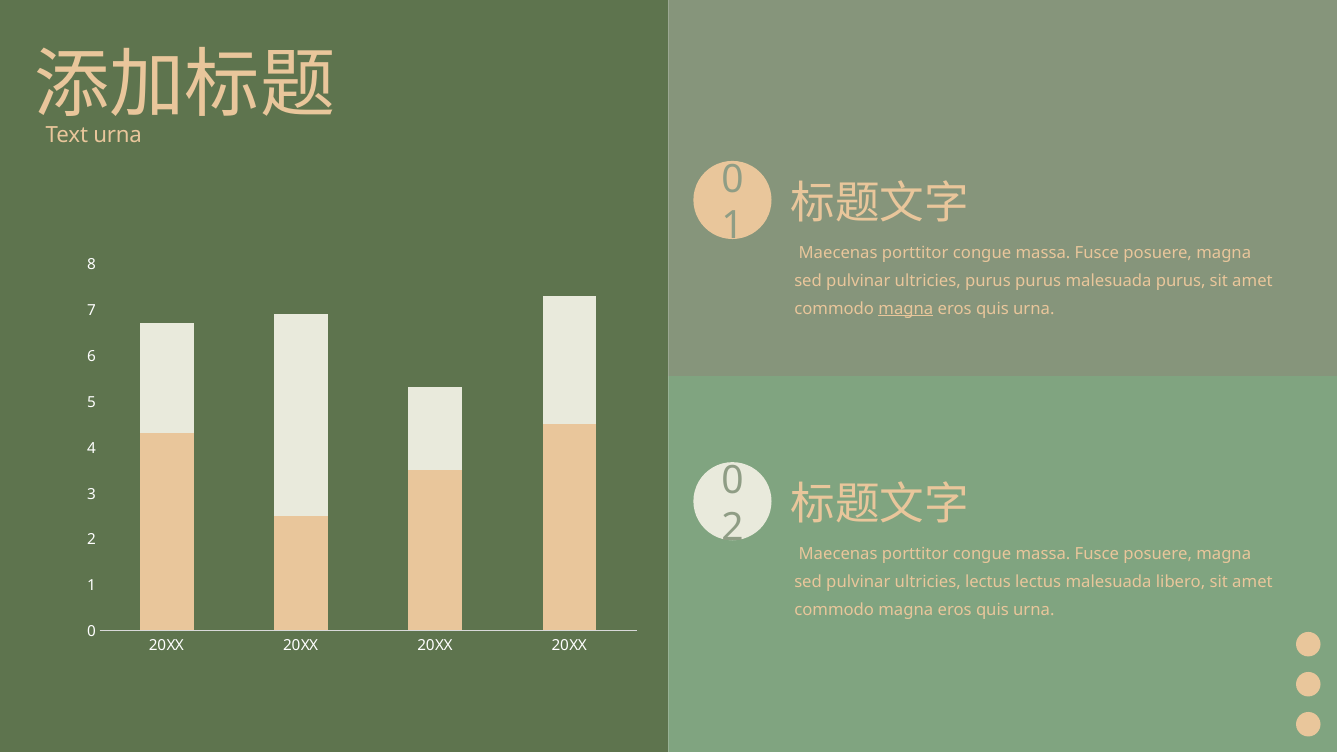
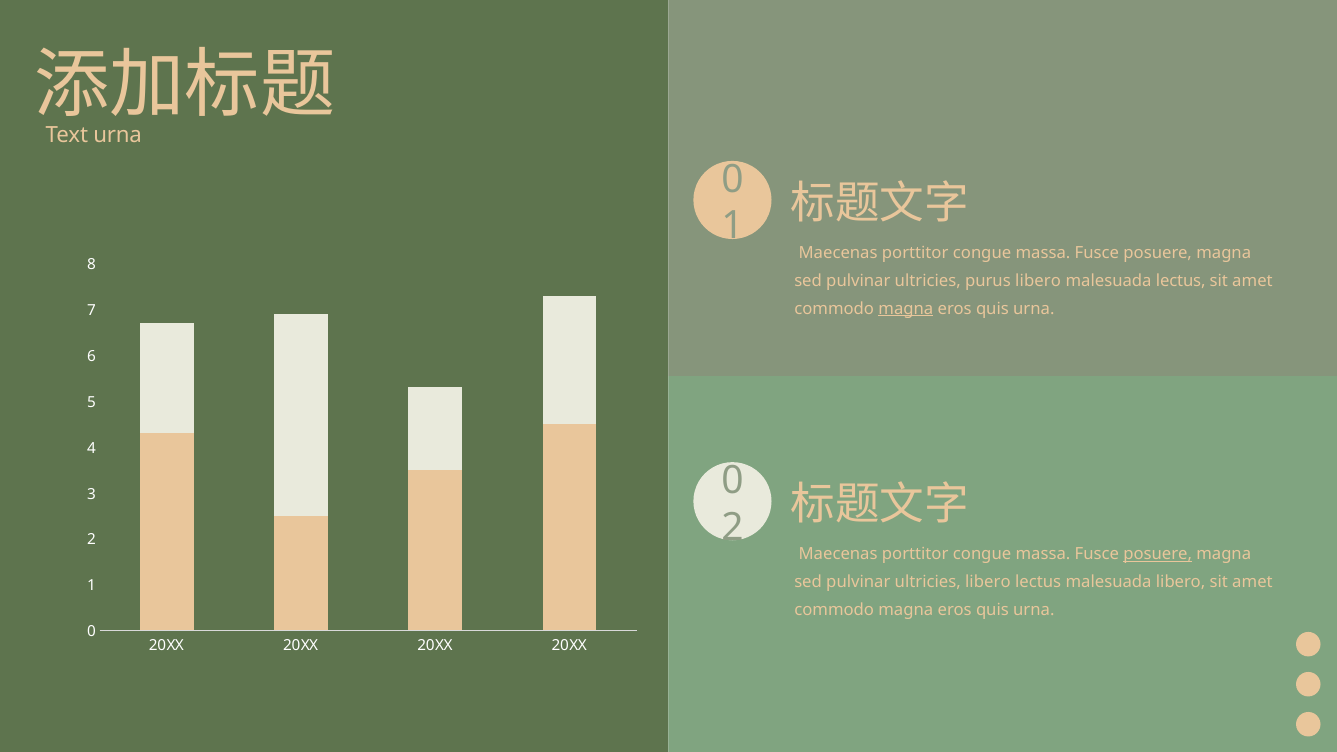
purus purus: purus -> libero
malesuada purus: purus -> lectus
posuere at (1158, 554) underline: none -> present
ultricies lectus: lectus -> libero
